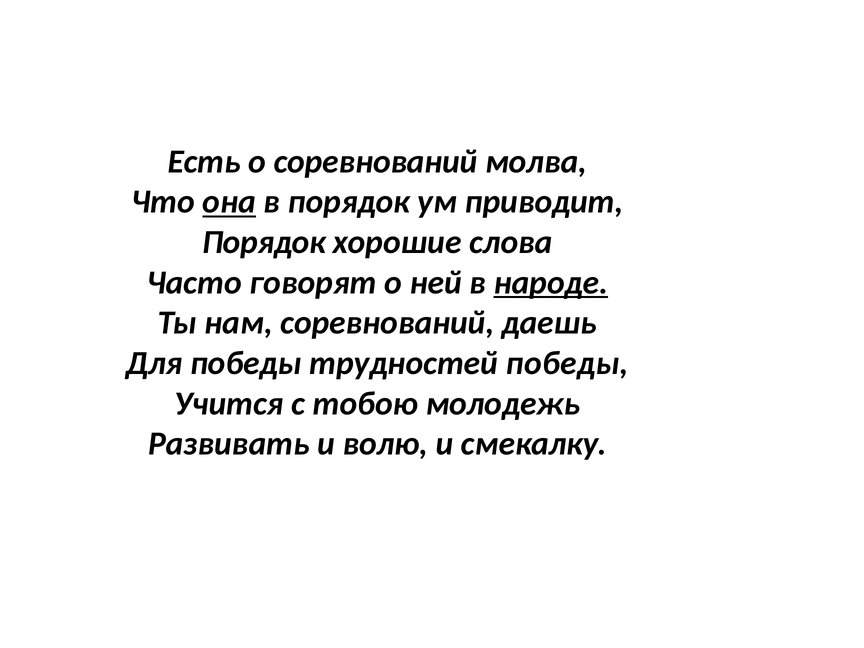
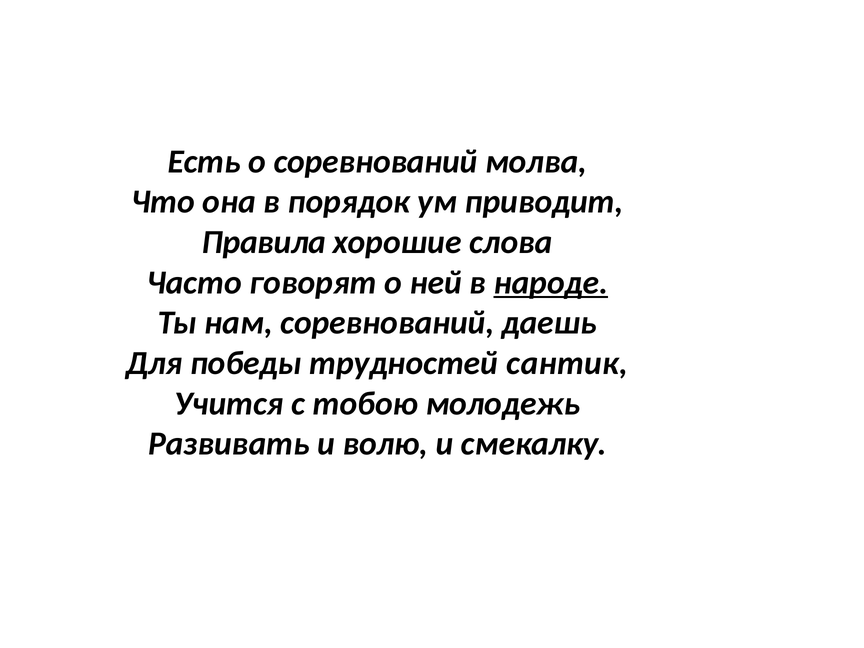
она underline: present -> none
Порядок at (264, 242): Порядок -> Правила
трудностей победы: победы -> сантик
